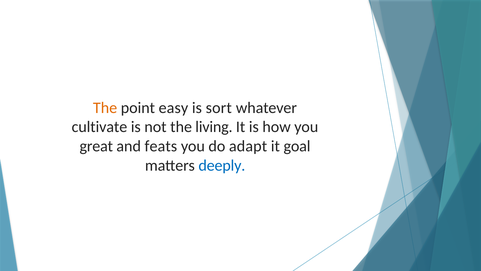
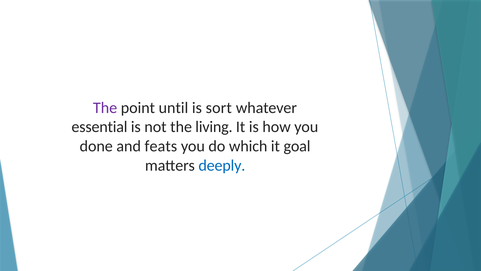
The at (105, 108) colour: orange -> purple
easy: easy -> until
cultivate: cultivate -> essential
great: great -> done
adapt: adapt -> which
